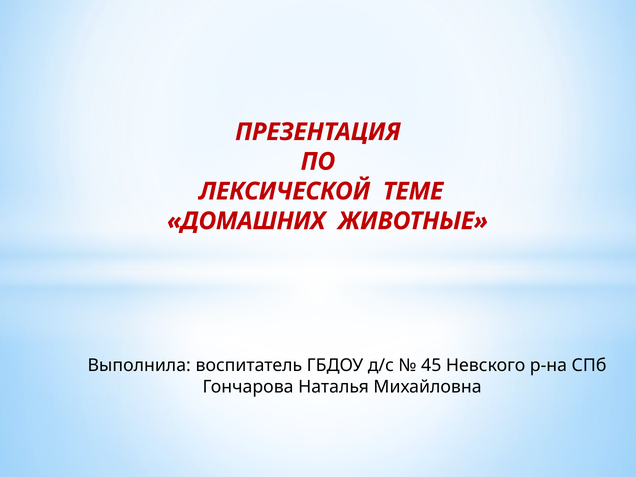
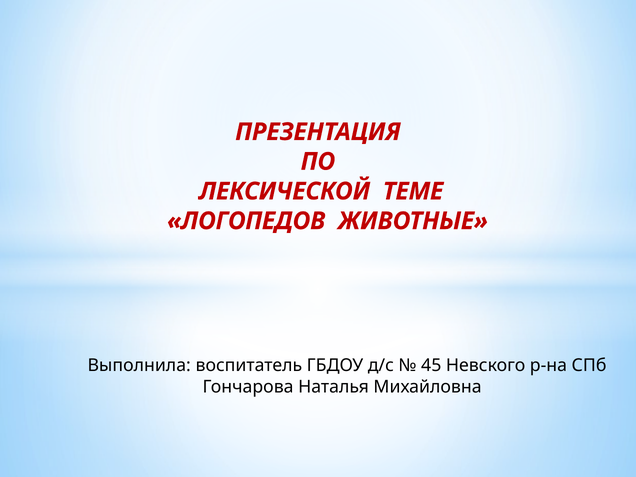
ДОМАШНИХ: ДОМАШНИХ -> ЛОГОПЕДОВ
